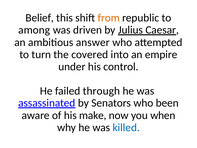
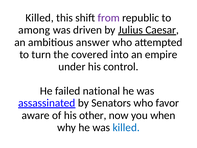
Belief at (40, 18): Belief -> Killed
from colour: orange -> purple
through: through -> national
been: been -> favor
make: make -> other
